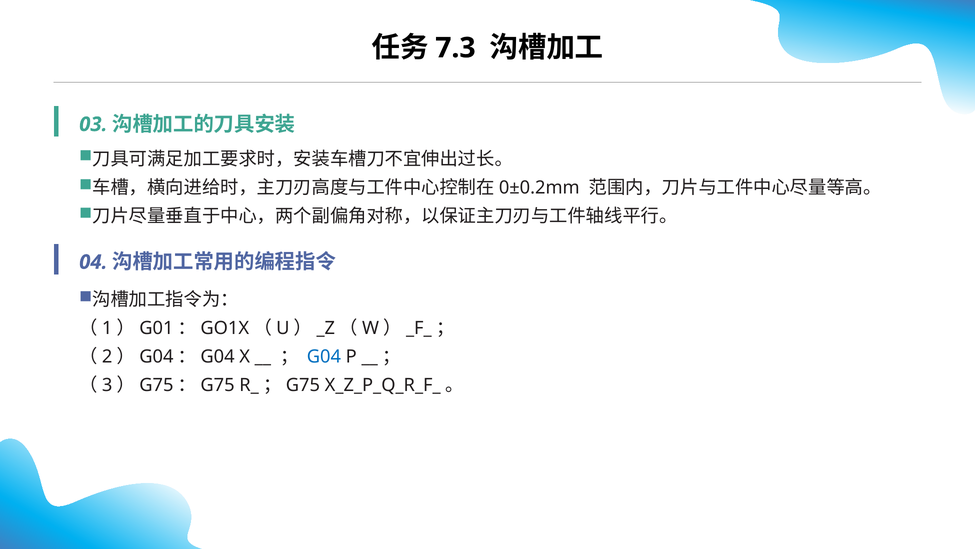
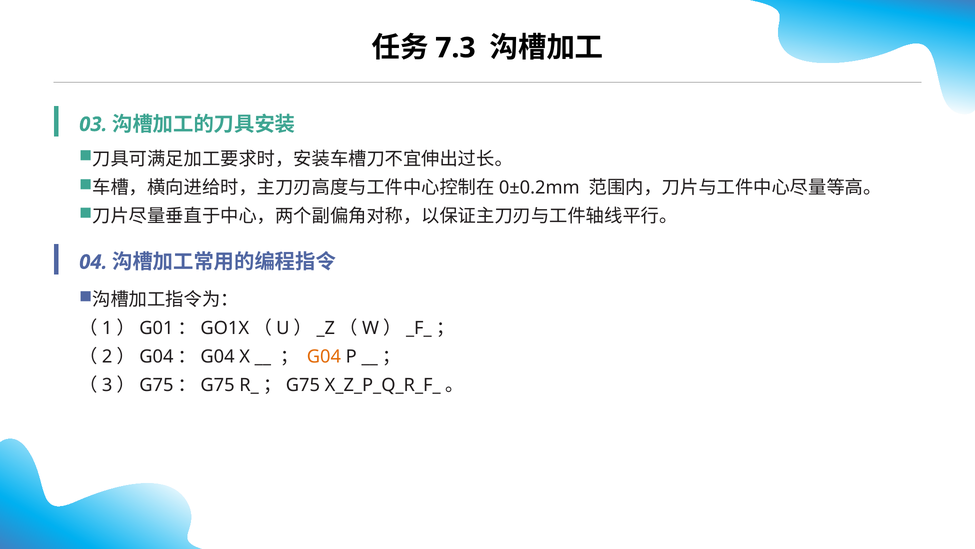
G04 colour: blue -> orange
